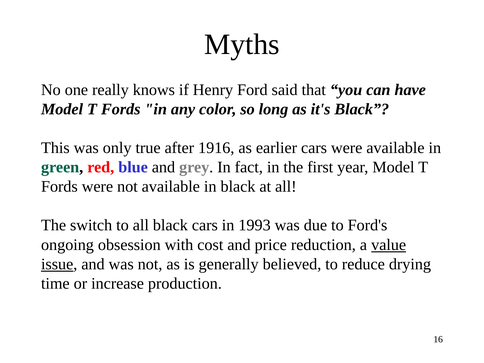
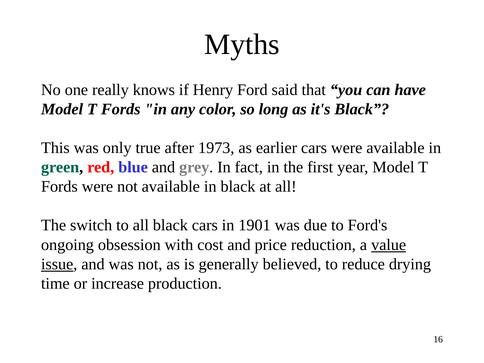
1916: 1916 -> 1973
1993: 1993 -> 1901
